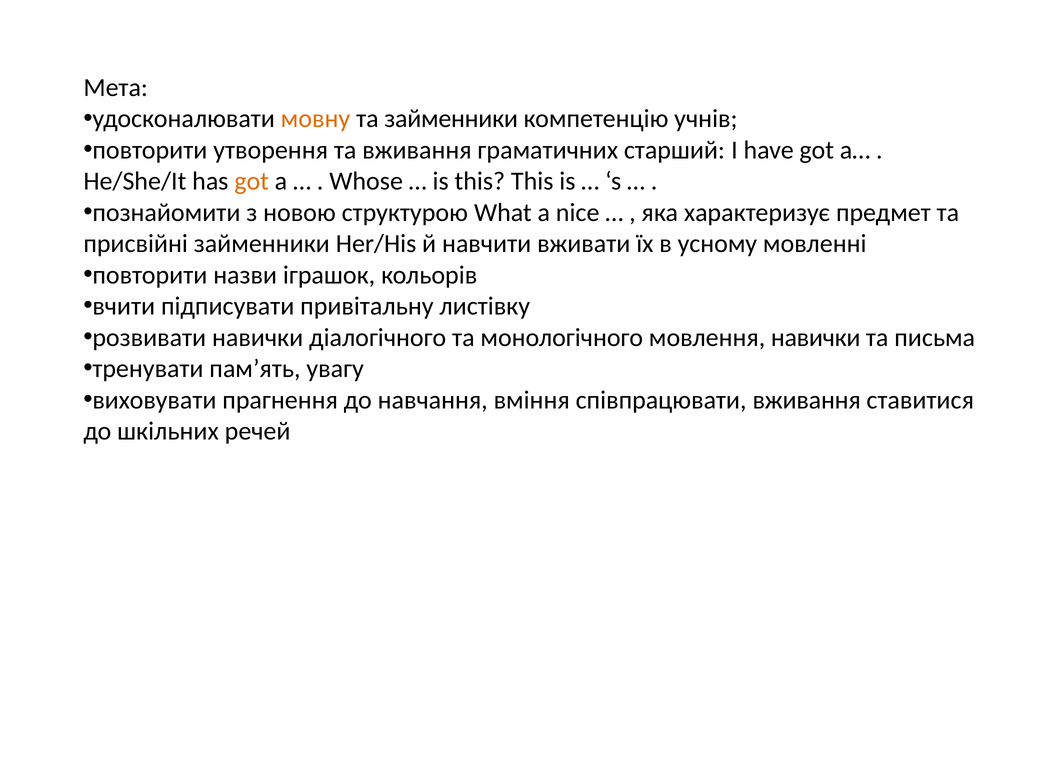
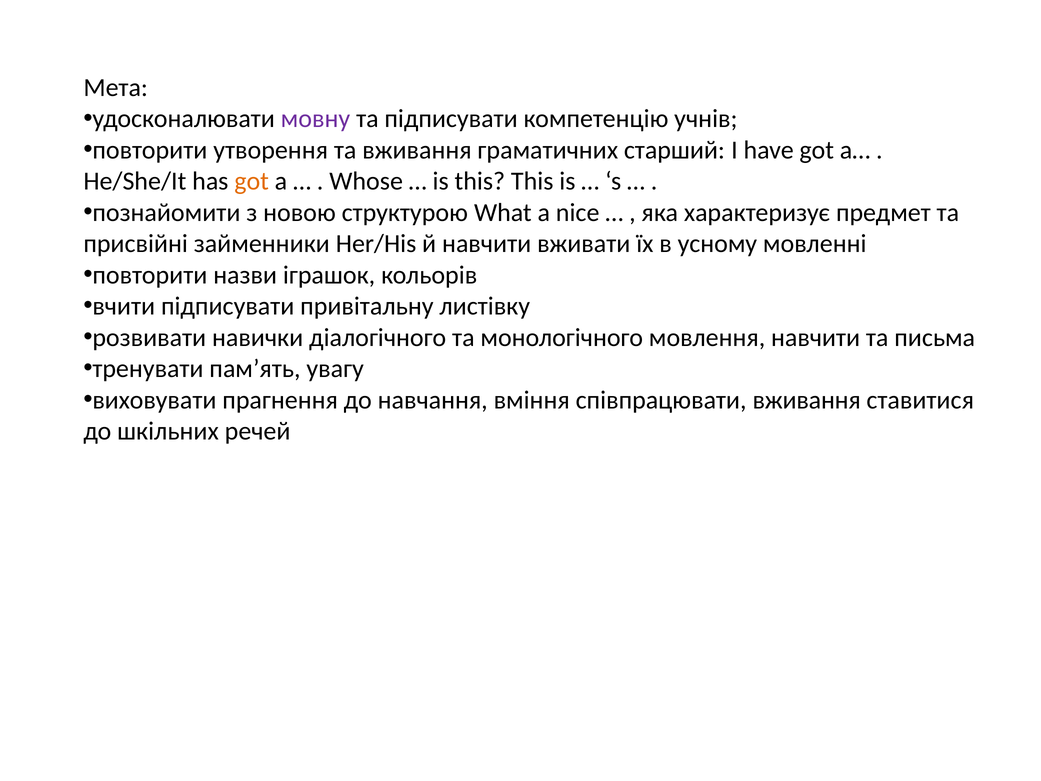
мовну colour: orange -> purple
та займенники: займенники -> підписувати
мовлення навички: навички -> навчити
